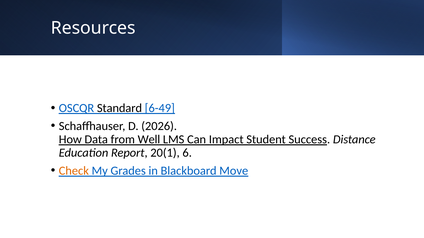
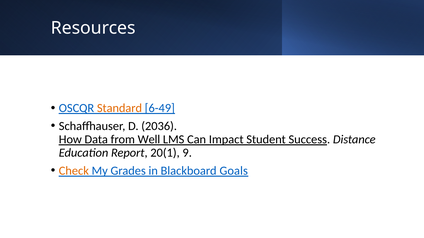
Standard colour: black -> orange
2026: 2026 -> 2036
6: 6 -> 9
Move: Move -> Goals
